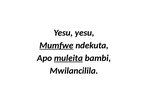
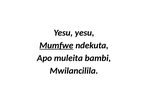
muleita underline: present -> none
